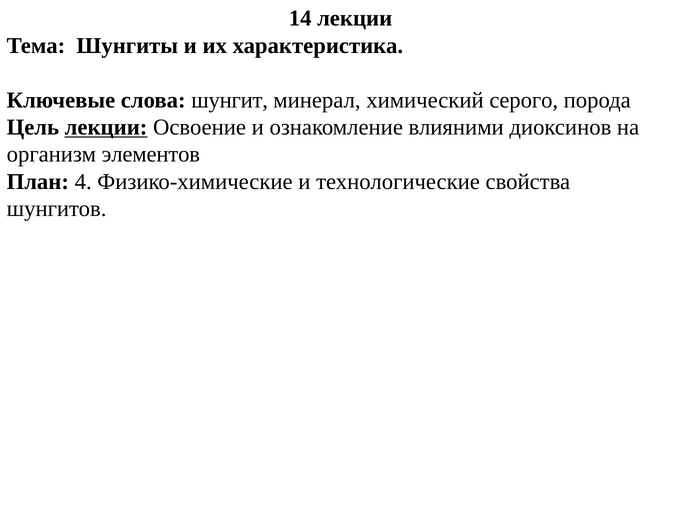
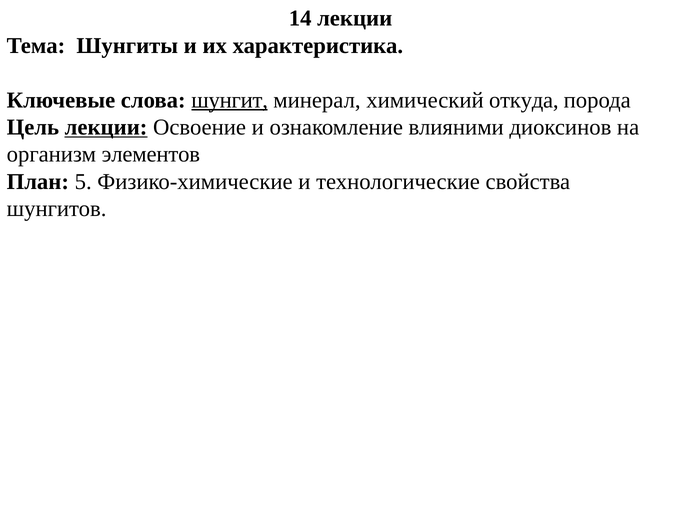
шунгит underline: none -> present
серого: серого -> откуда
4: 4 -> 5
